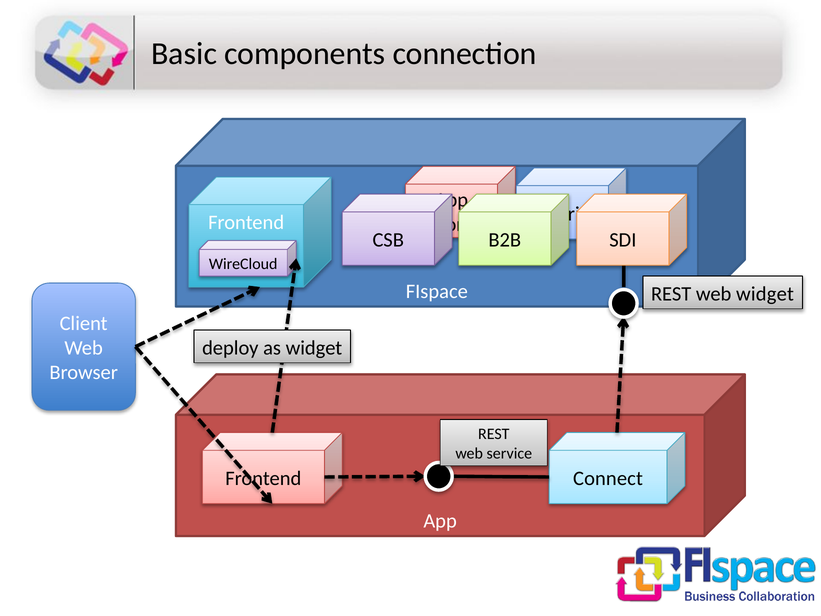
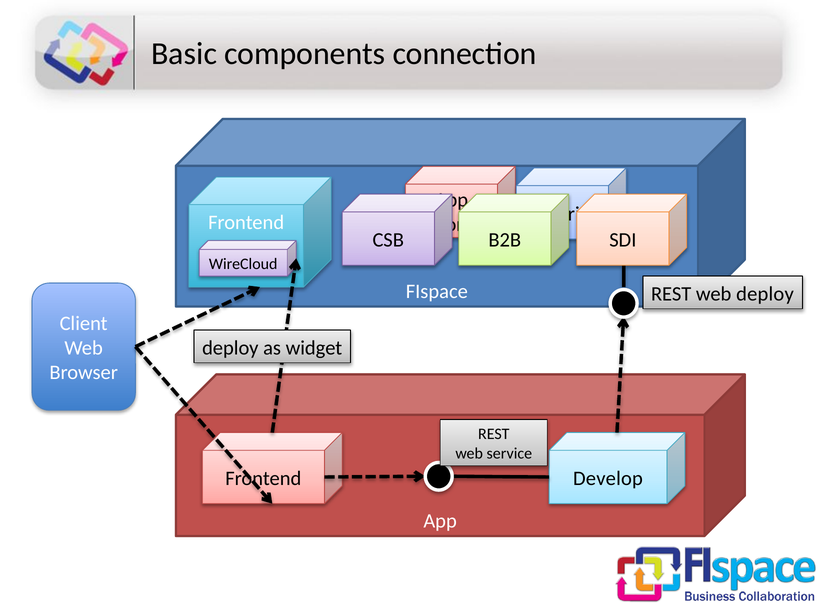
web widget: widget -> deploy
Connect: Connect -> Develop
